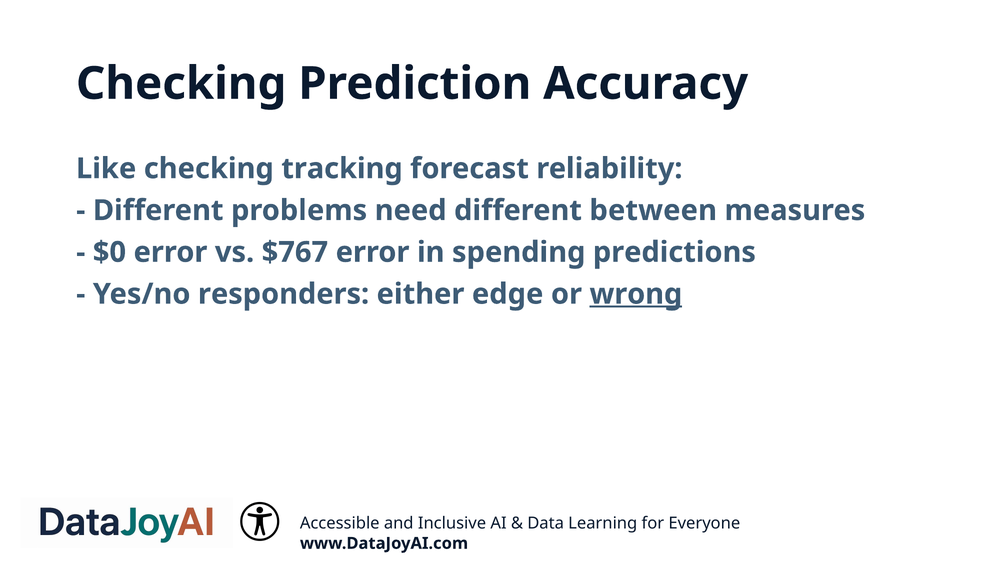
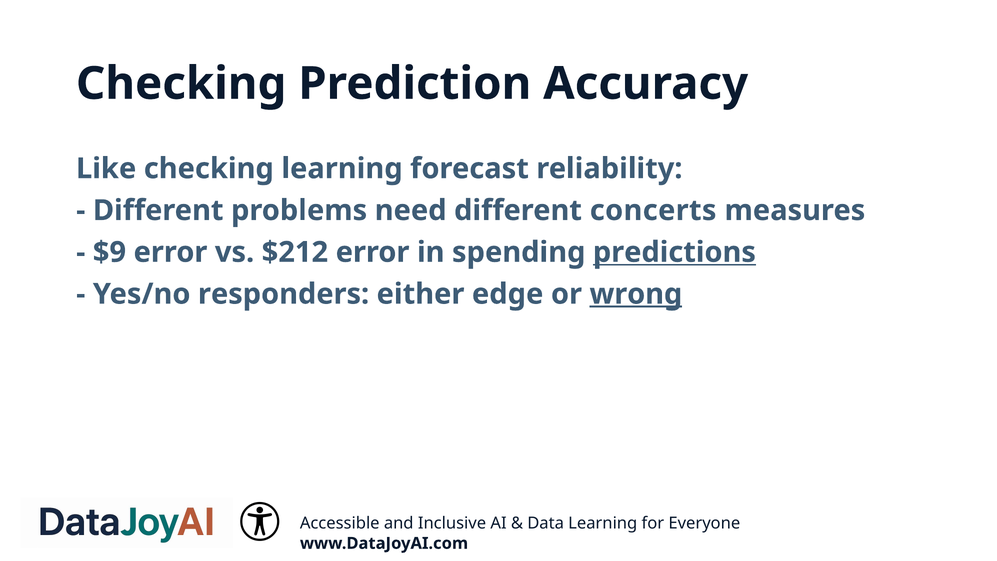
checking tracking: tracking -> learning
between: between -> concerts
$0: $0 -> $9
$767: $767 -> $212
predictions underline: none -> present
